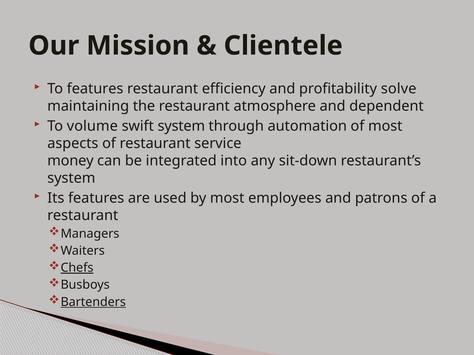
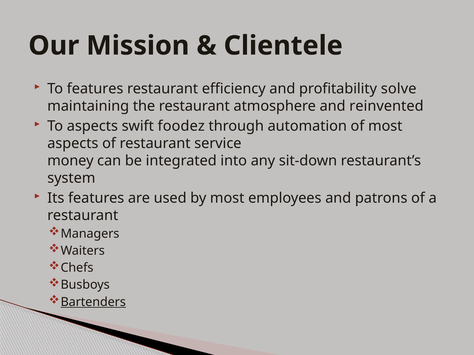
dependent: dependent -> reinvented
To volume: volume -> aspects
swift system: system -> foodez
Chefs underline: present -> none
